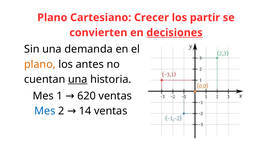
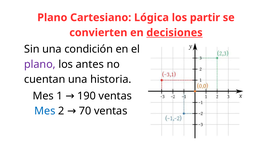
Crecer: Crecer -> Lógica
demanda: demanda -> condición
plano at (40, 64) colour: orange -> purple
una at (78, 79) underline: present -> none
620: 620 -> 190
14: 14 -> 70
